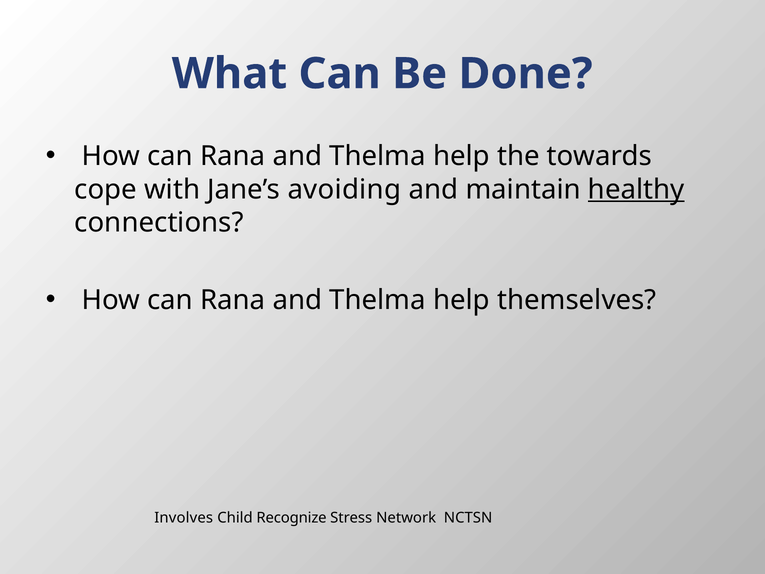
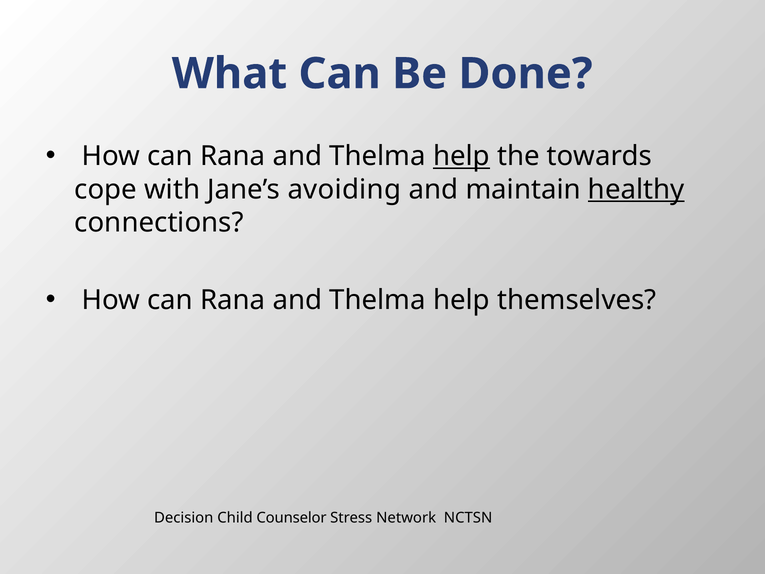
help at (462, 156) underline: none -> present
Involves: Involves -> Decision
Recognize: Recognize -> Counselor
